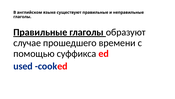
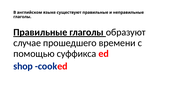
used: used -> shop
